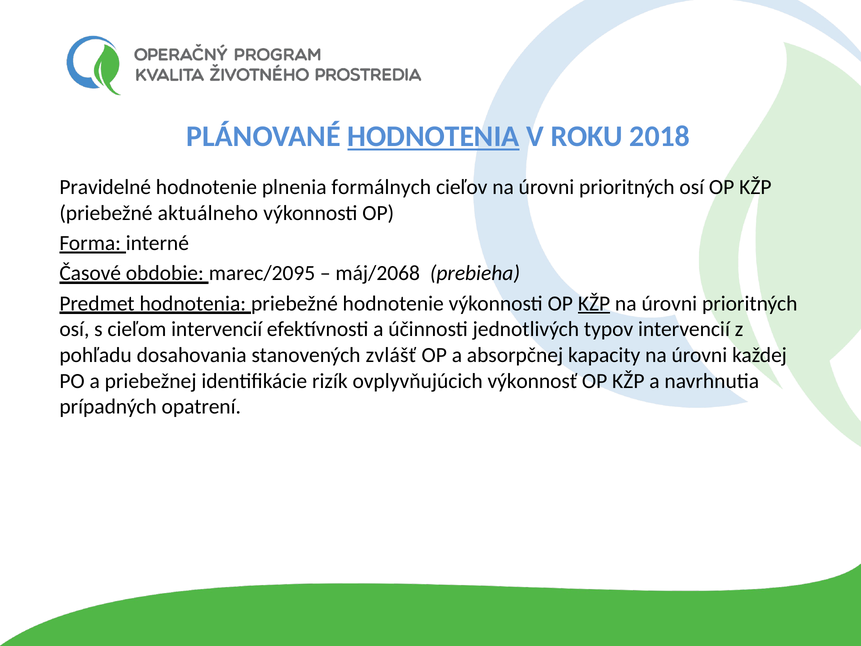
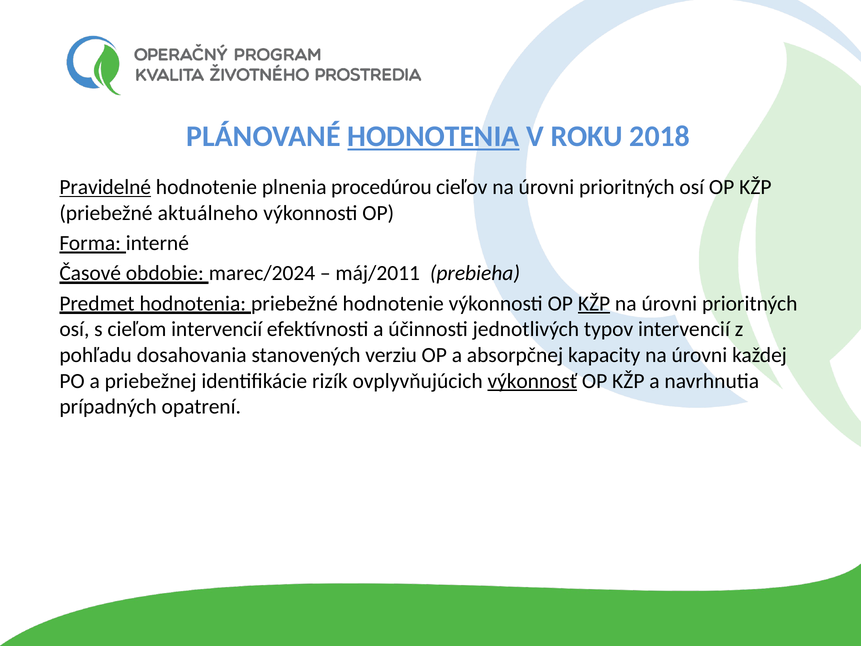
Pravidelné underline: none -> present
formálnych: formálnych -> procedúrou
marec/2095: marec/2095 -> marec/2024
máj/2068: máj/2068 -> máj/2011
zvlášť: zvlášť -> verziu
výkonnosť underline: none -> present
